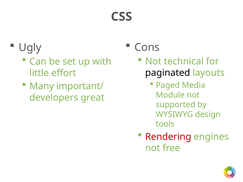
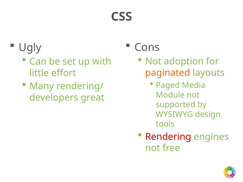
technical: technical -> adoption
paginated colour: black -> orange
important/: important/ -> rendering/
